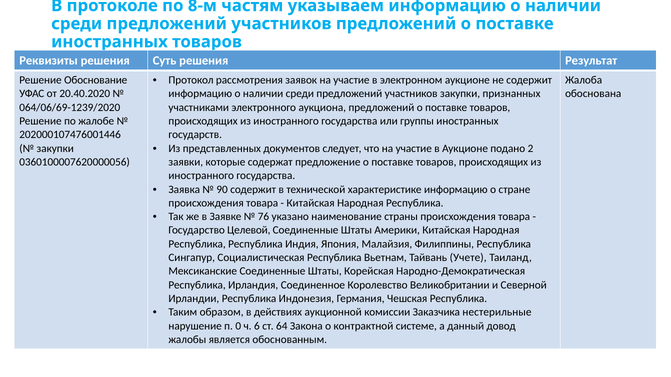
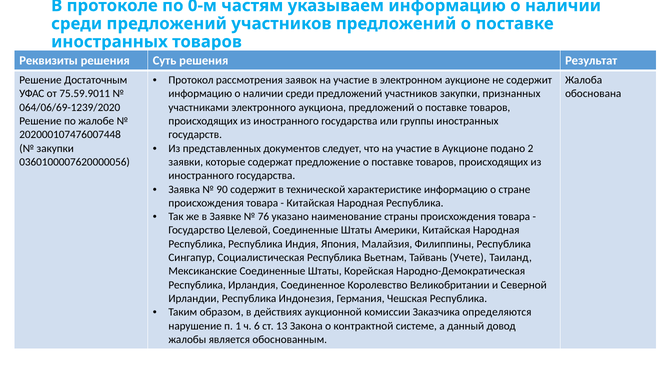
8-м: 8-м -> 0-м
Обоснование: Обоснование -> Достаточным
20.40.2020: 20.40.2020 -> 75.59.9011
202000107476001446: 202000107476001446 -> 202000107476007448
нестерильные: нестерильные -> определяются
0: 0 -> 1
64: 64 -> 13
